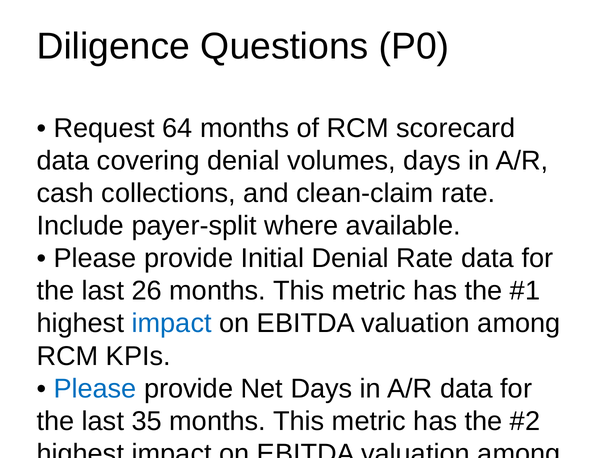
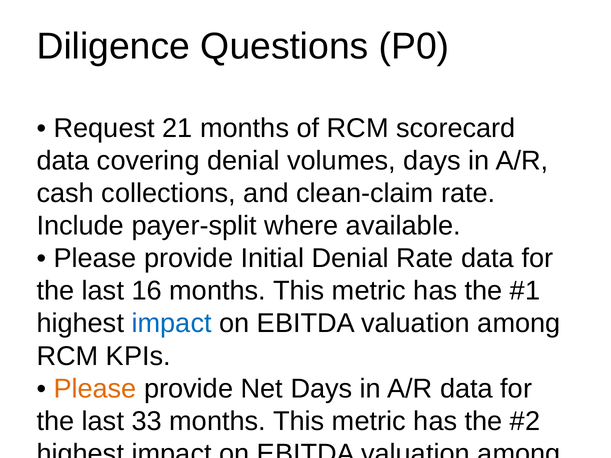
64: 64 -> 21
26: 26 -> 16
Please at (95, 389) colour: blue -> orange
35: 35 -> 33
